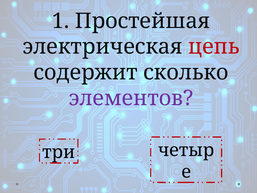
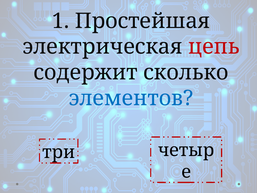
элементов colour: purple -> blue
